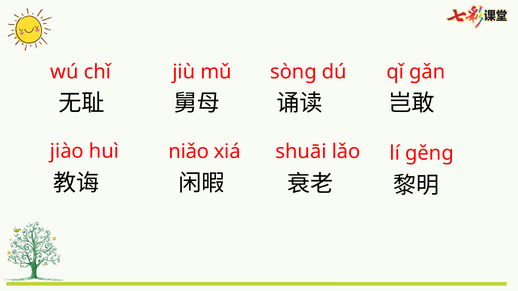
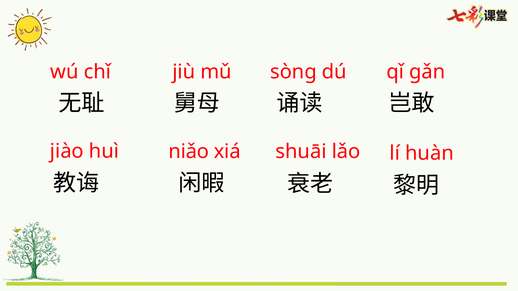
gěng: gěng -> huàn
